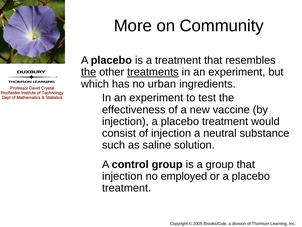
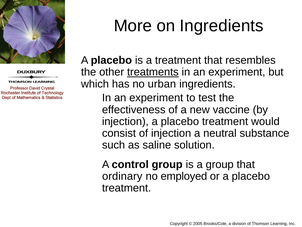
on Community: Community -> Ingredients
the at (89, 72) underline: present -> none
injection at (122, 176): injection -> ordinary
